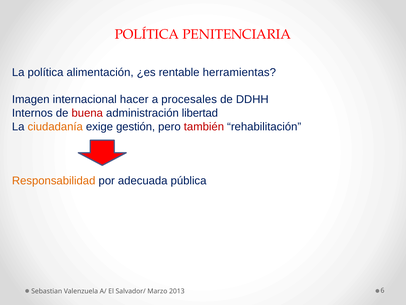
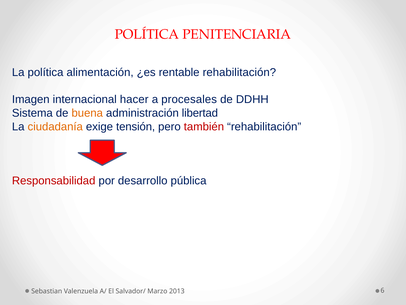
rentable herramientas: herramientas -> rehabilitación
Internos: Internos -> Sistema
buena colour: red -> orange
gestión: gestión -> tensión
Responsabilidad colour: orange -> red
adecuada: adecuada -> desarrollo
